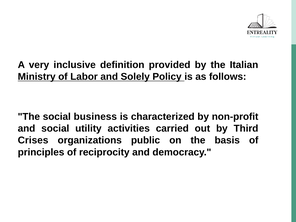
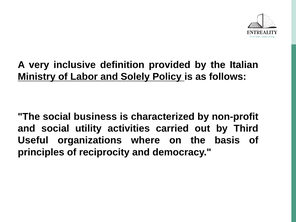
Crises: Crises -> Useful
public: public -> where
